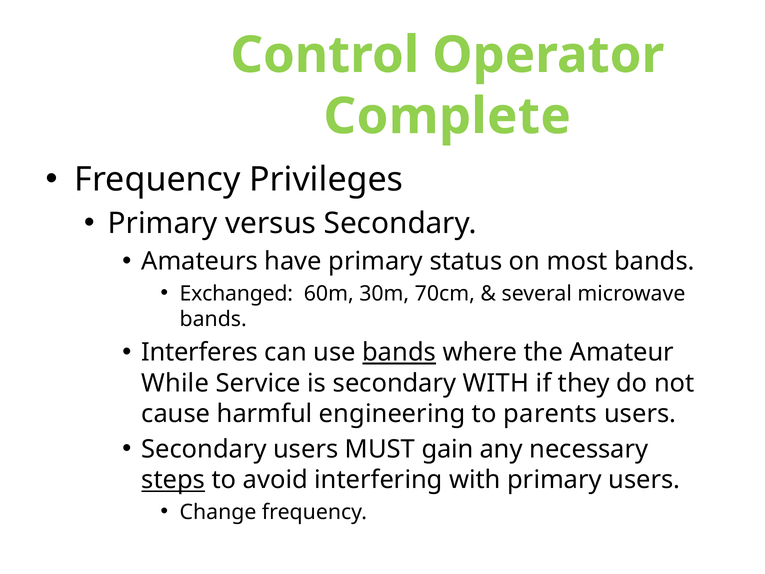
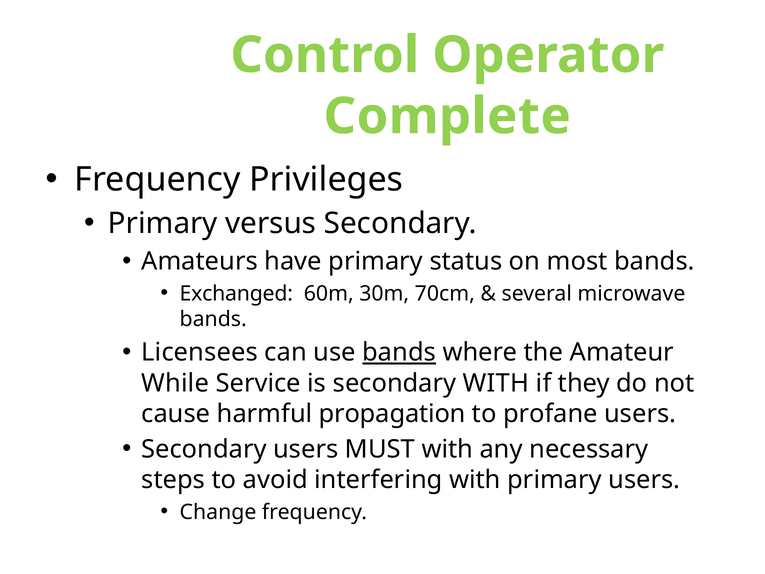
Interferes: Interferes -> Licensees
engineering: engineering -> propagation
parents: parents -> profane
MUST gain: gain -> with
steps underline: present -> none
